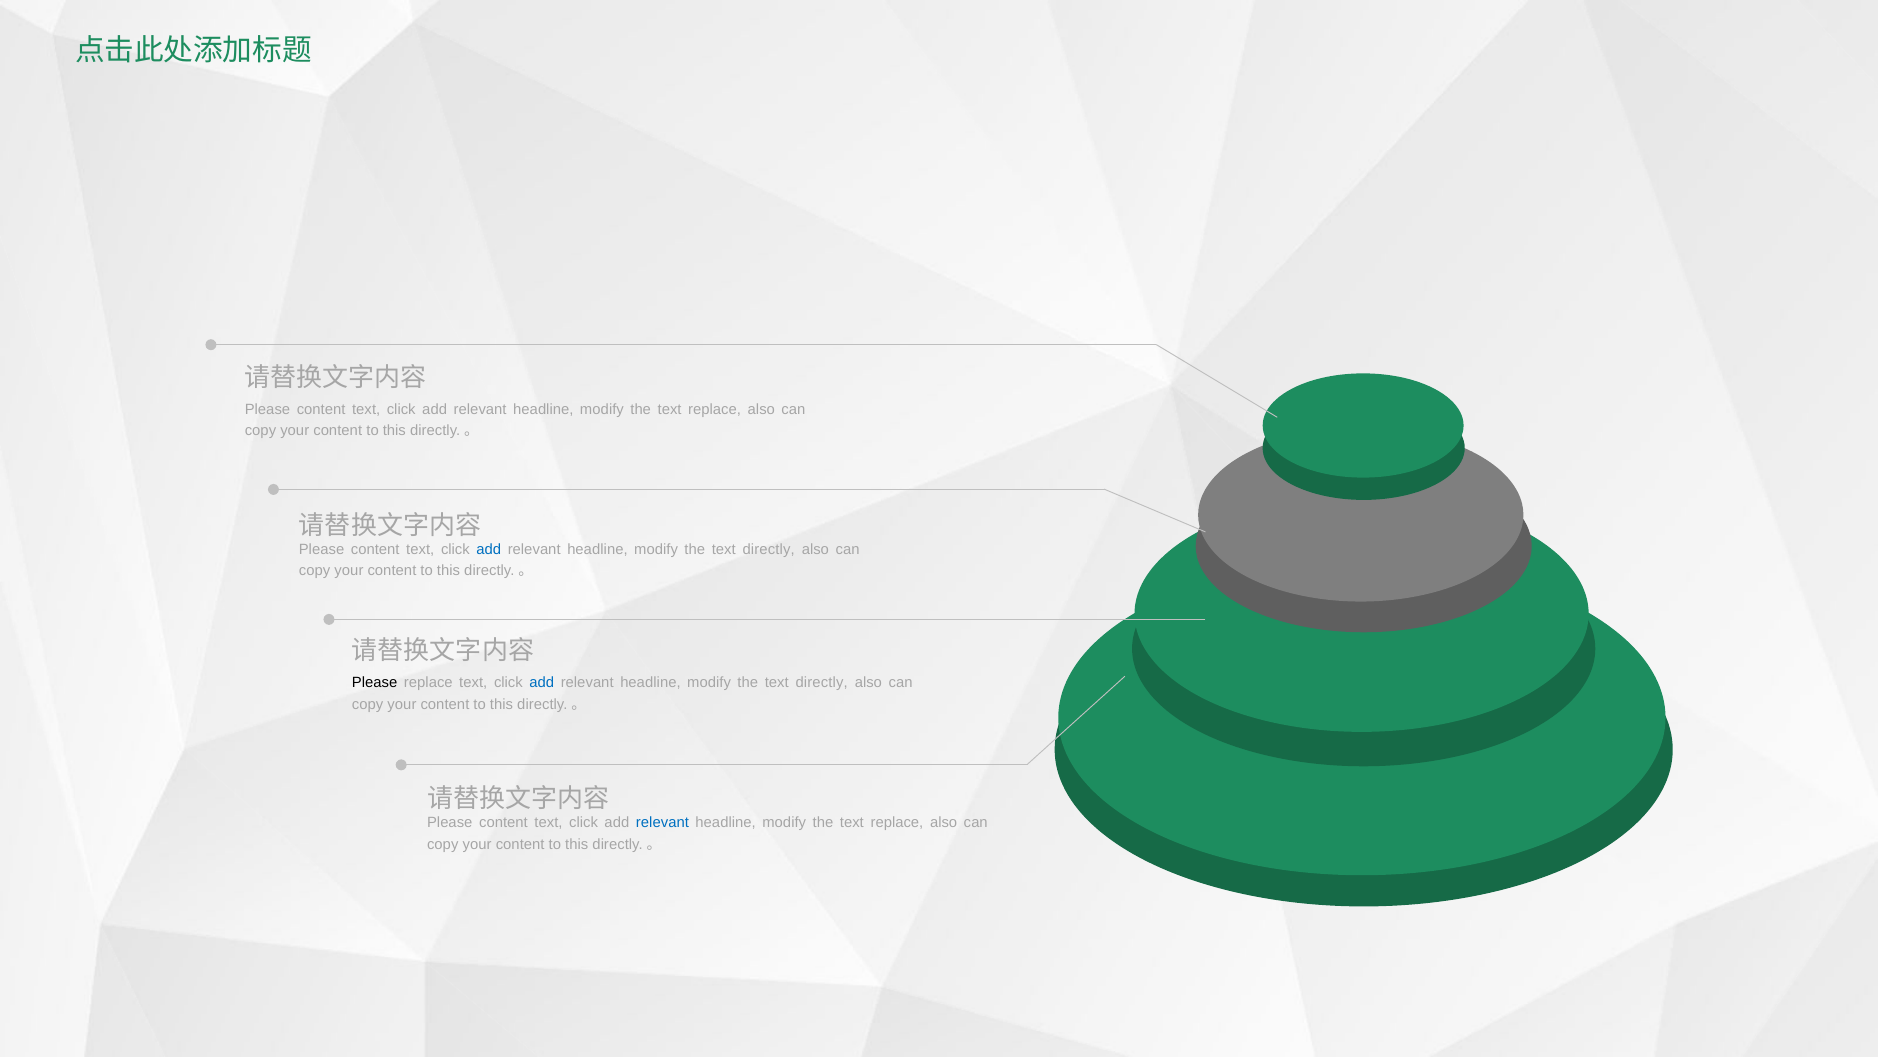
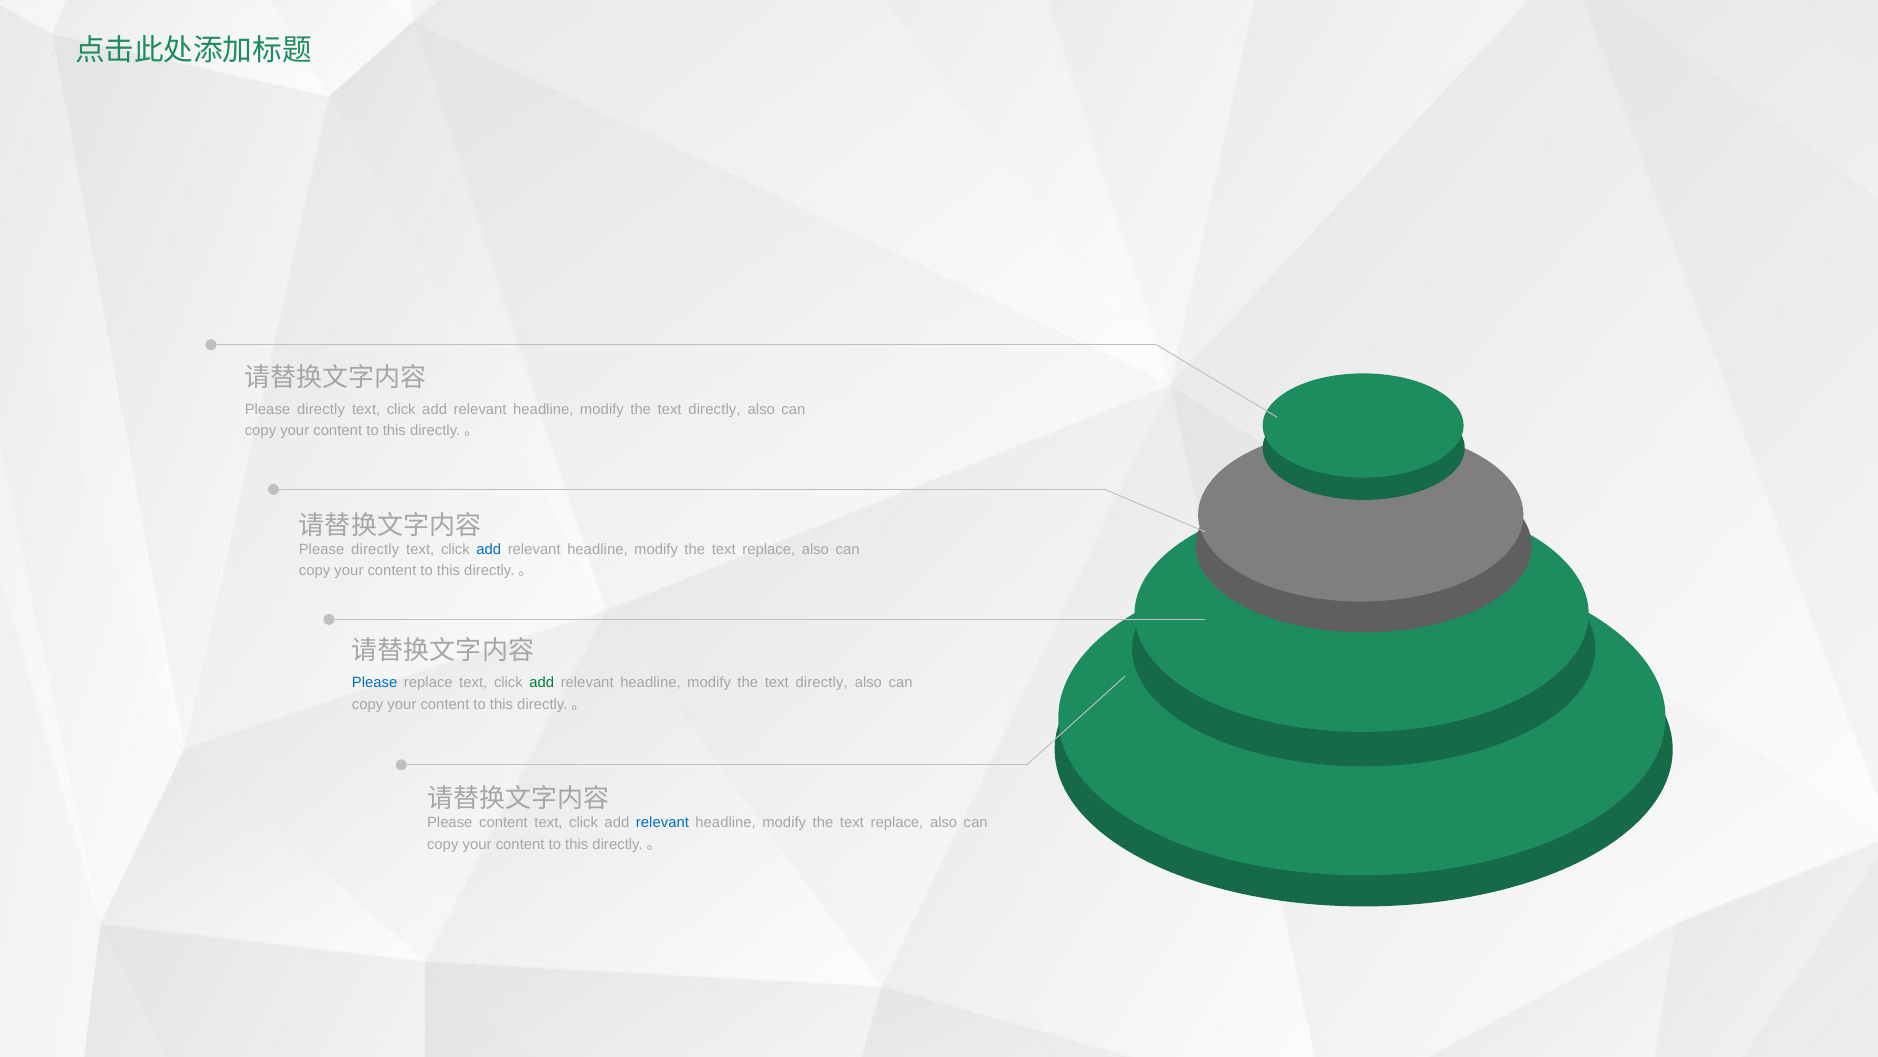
content at (321, 409): content -> directly
replace at (715, 409): replace -> directly
content at (375, 549): content -> directly
directly at (769, 549): directly -> replace
Please at (375, 683) colour: black -> blue
add at (542, 683) colour: blue -> green
